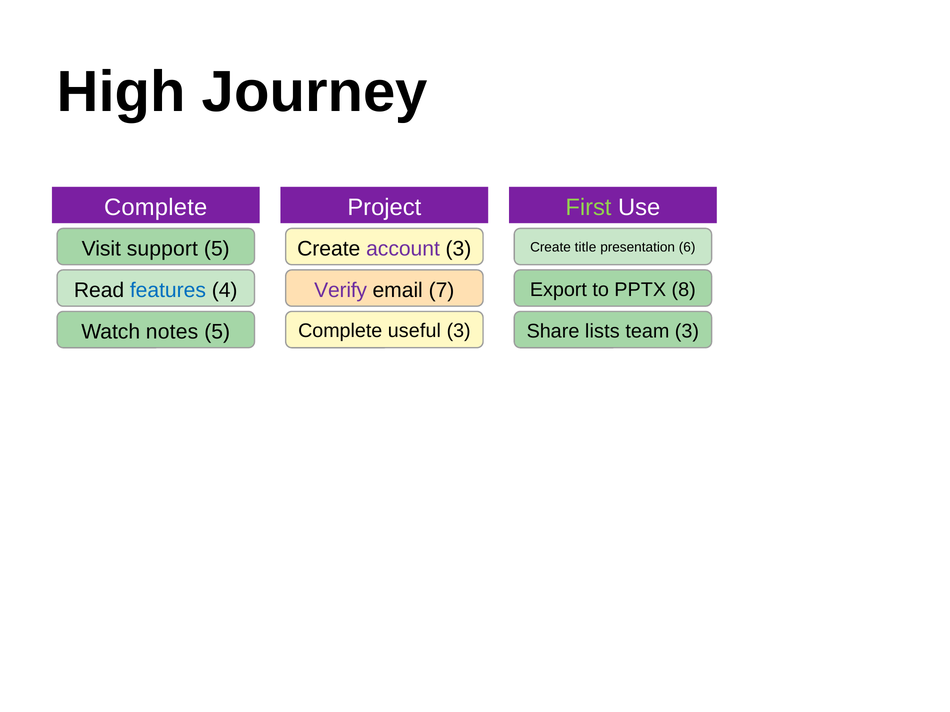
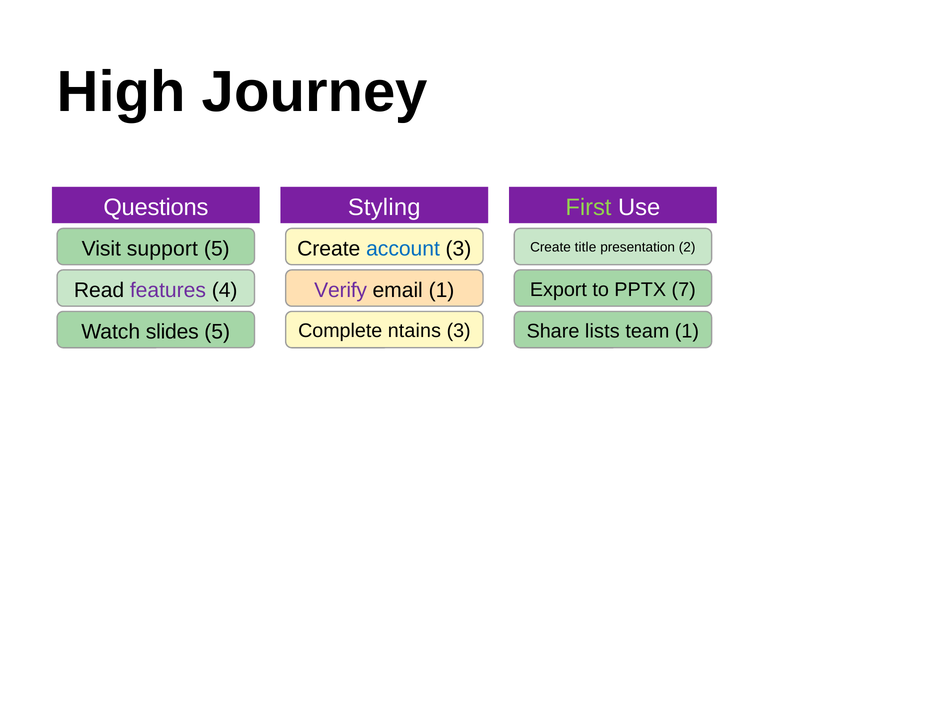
Complete at (156, 208): Complete -> Questions
Project: Project -> Styling
account colour: purple -> blue
6: 6 -> 2
8: 8 -> 7
features colour: blue -> purple
email 7: 7 -> 1
useful: useful -> ntains
team 3: 3 -> 1
notes: notes -> slides
